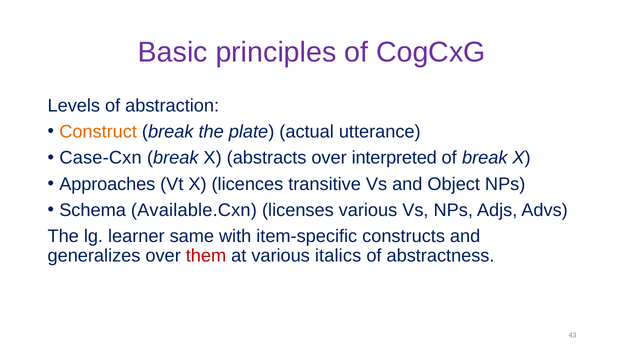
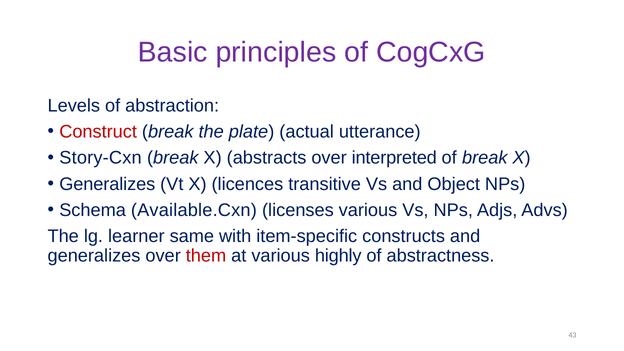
Construct colour: orange -> red
Case-Cxn: Case-Cxn -> Story-Cxn
Approaches at (107, 184): Approaches -> Generalizes
italics: italics -> highly
